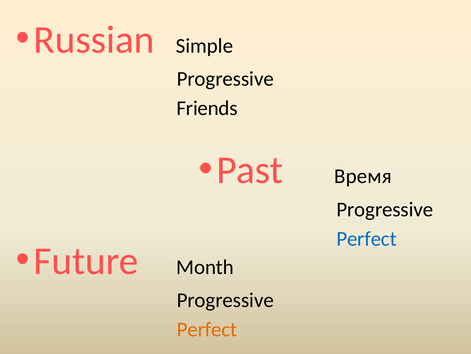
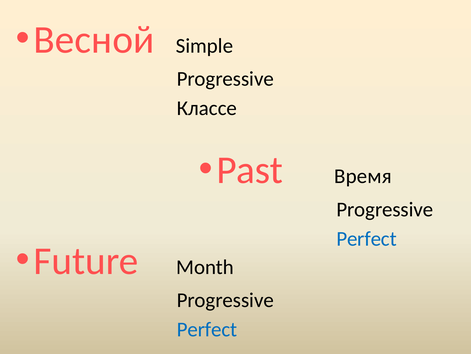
Russian: Russian -> Весной
Friends: Friends -> Классе
Perfect at (207, 329) colour: orange -> blue
